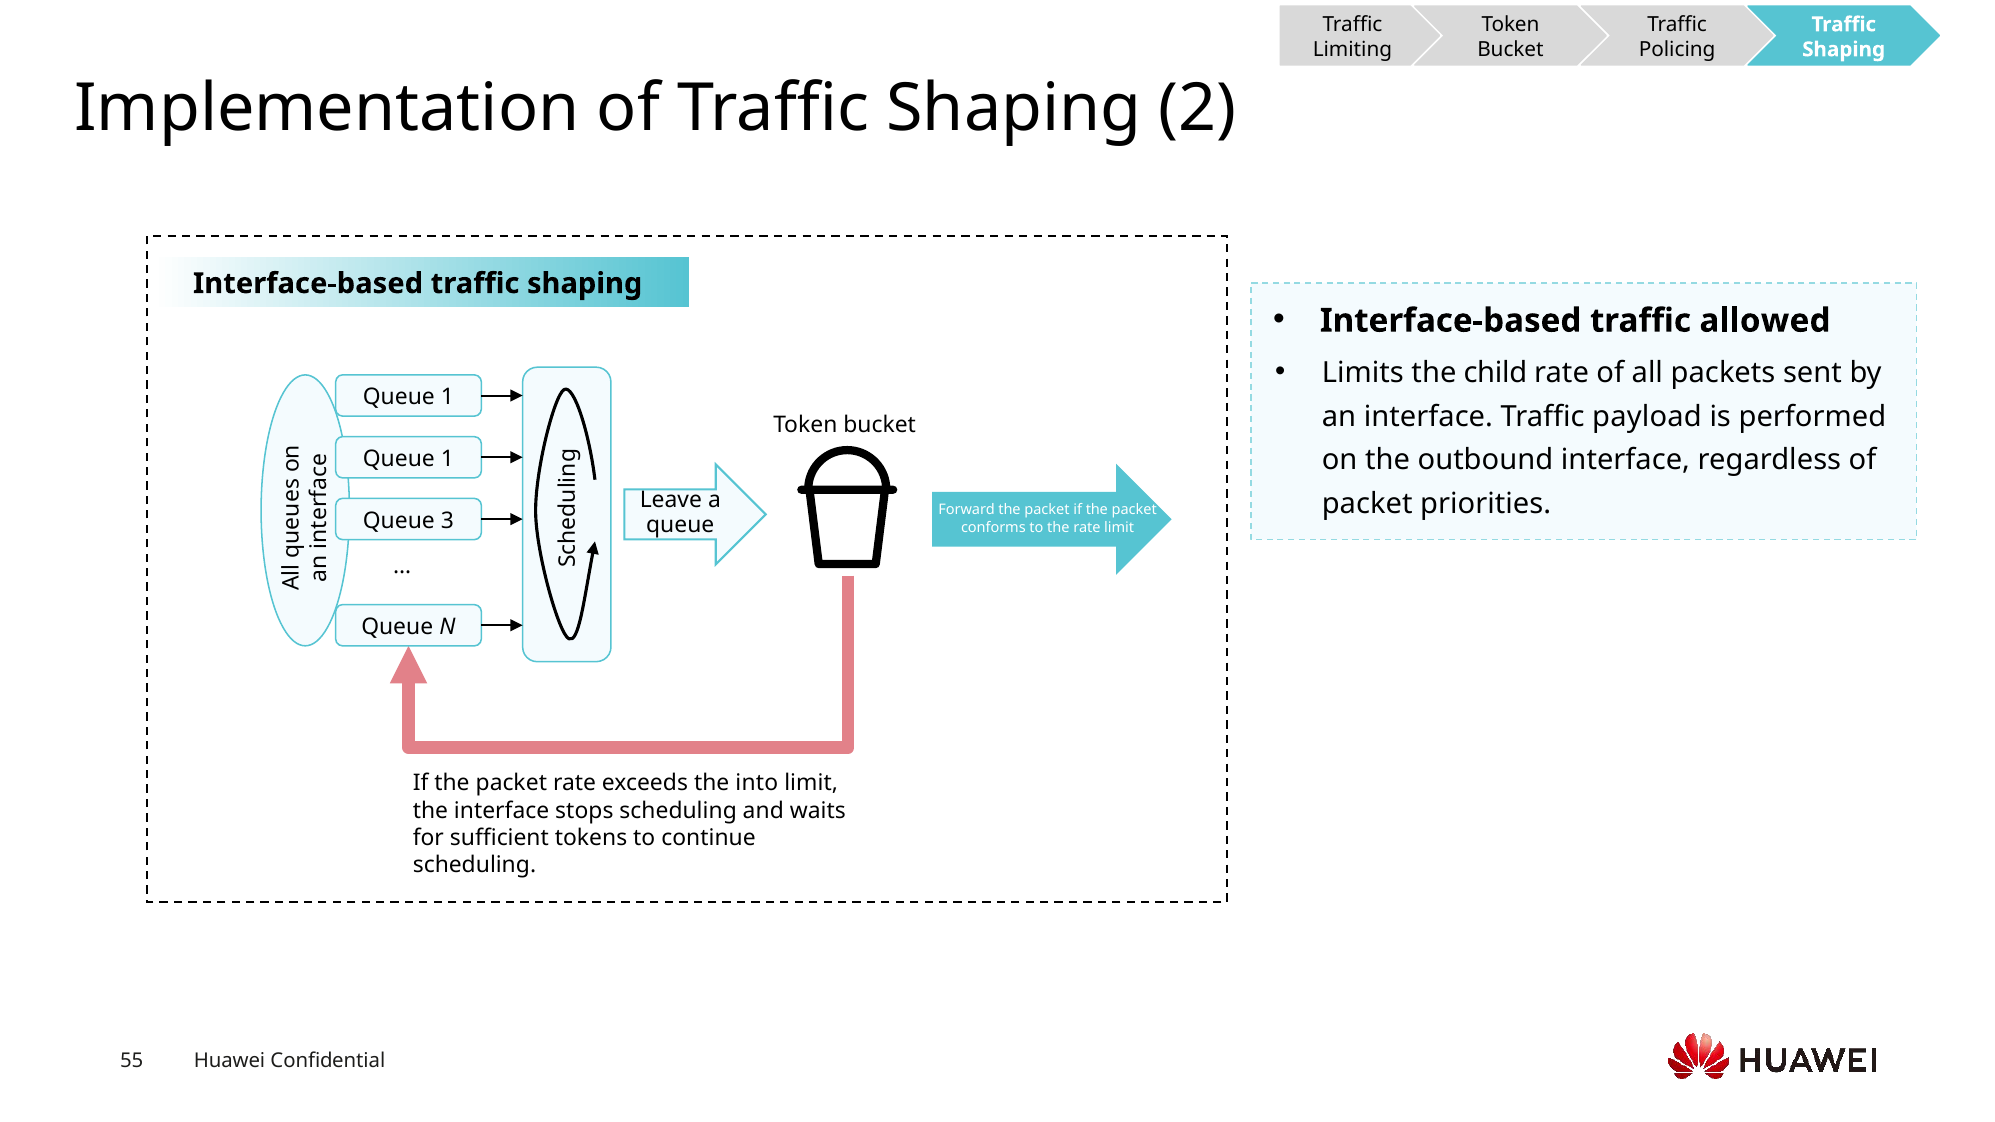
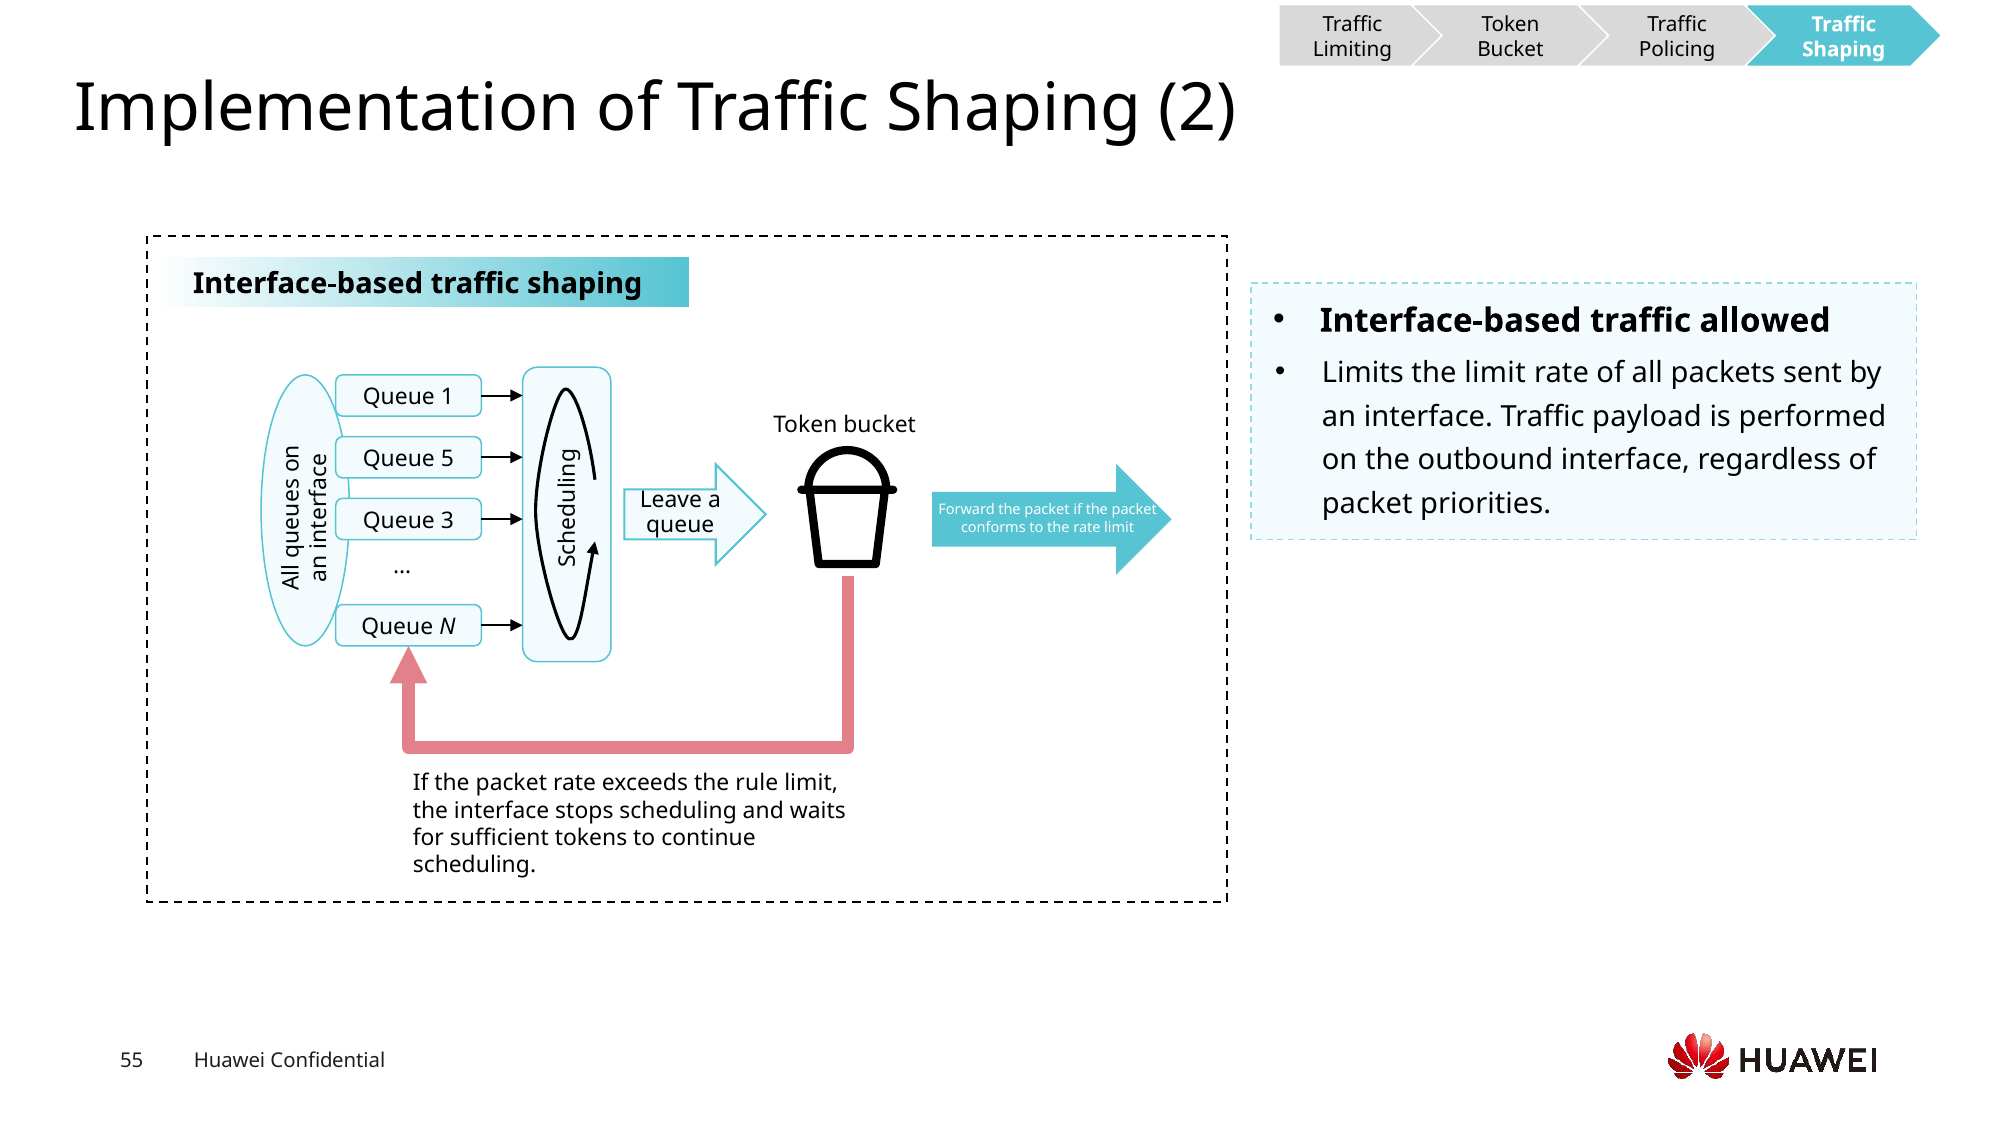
the child: child -> limit
1 at (447, 459): 1 -> 5
into: into -> rule
